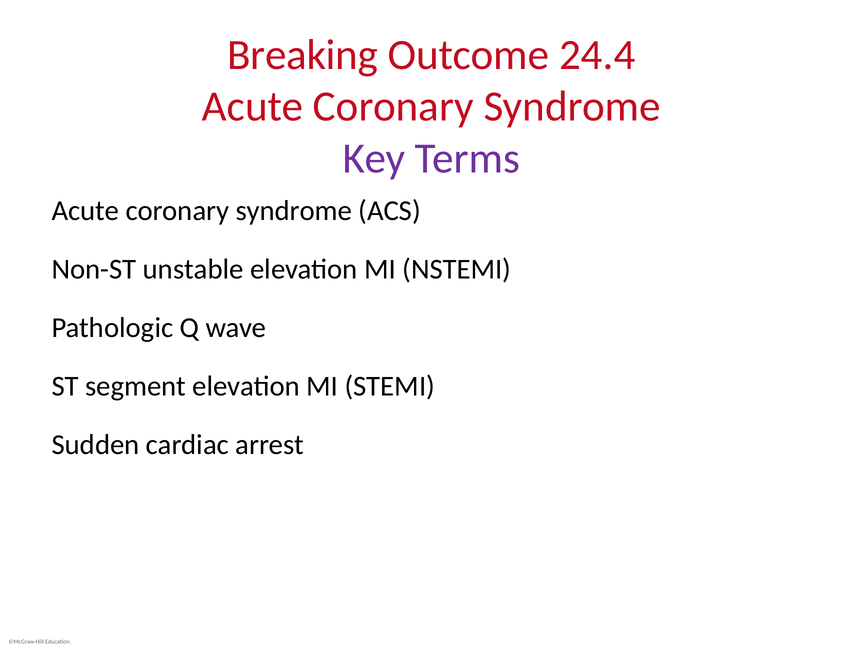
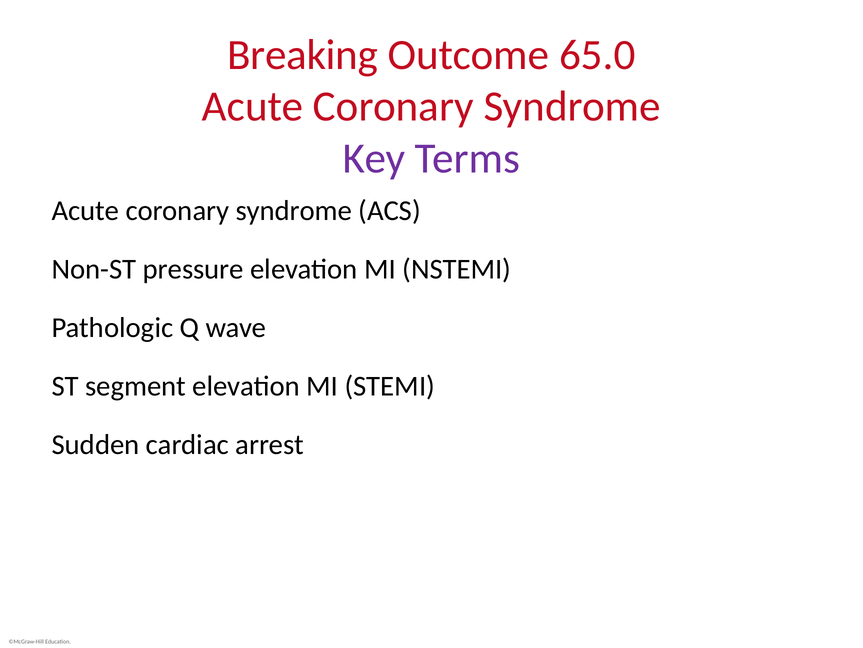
24.4: 24.4 -> 65.0
unstable: unstable -> pressure
